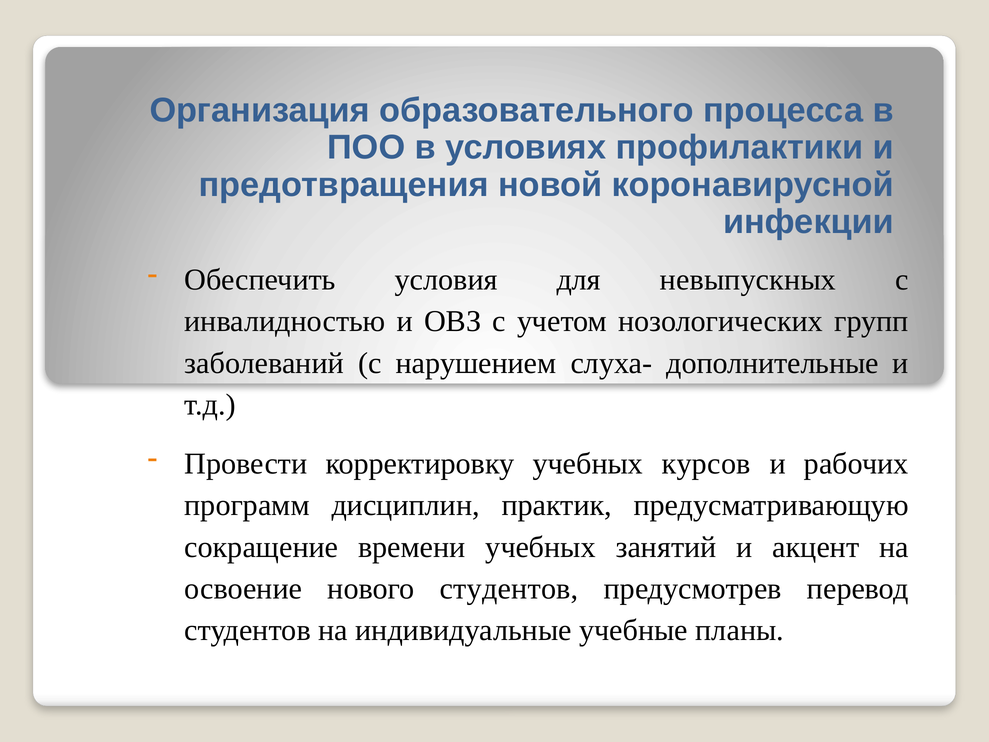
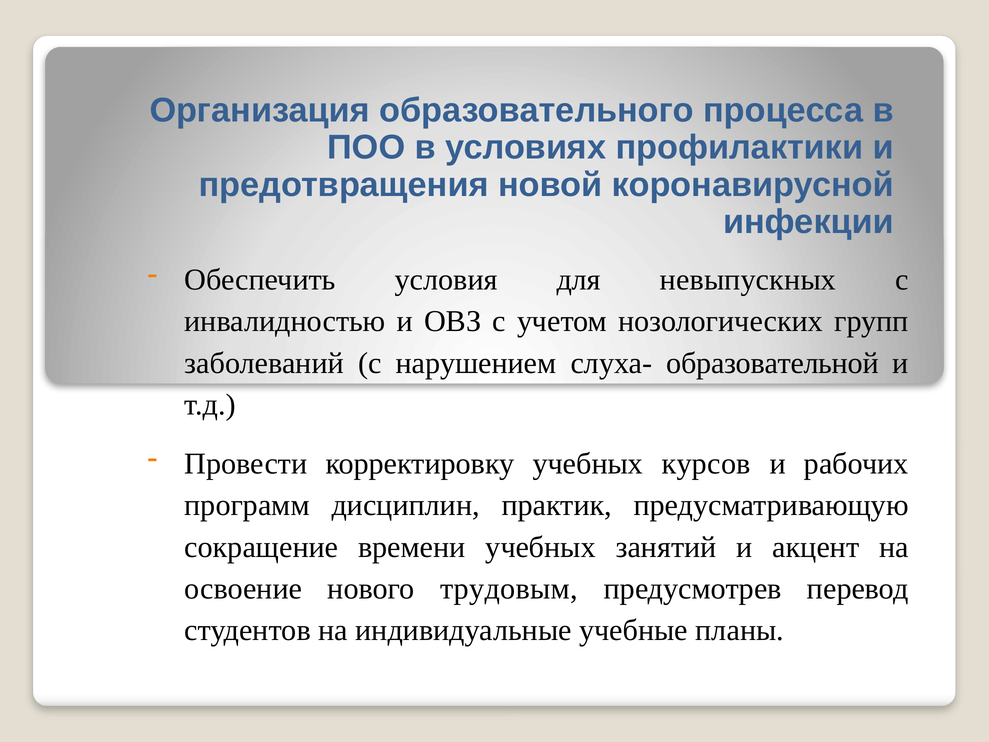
дополнительные: дополнительные -> образовательной
нового студентов: студентов -> трудовым
